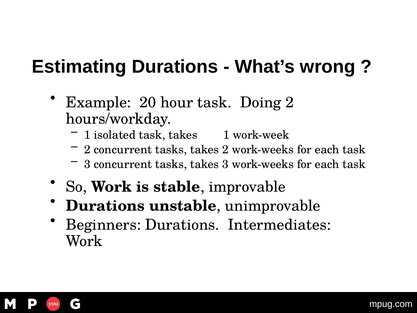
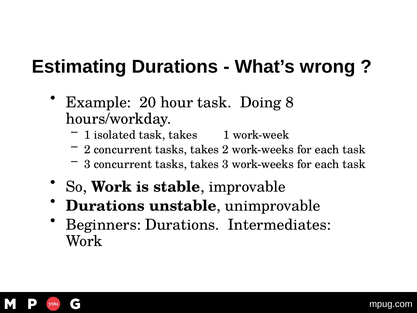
Doing 2: 2 -> 8
